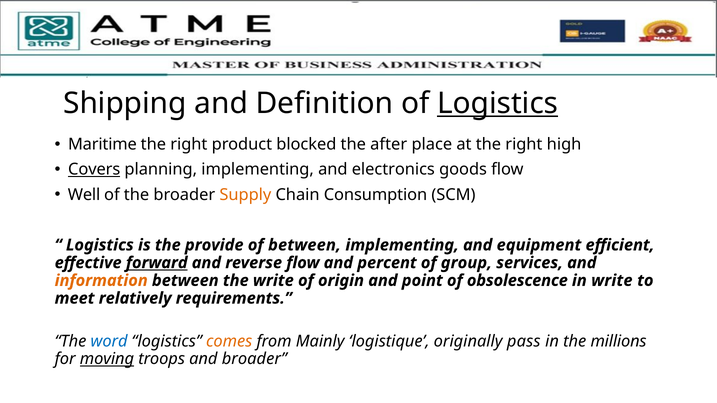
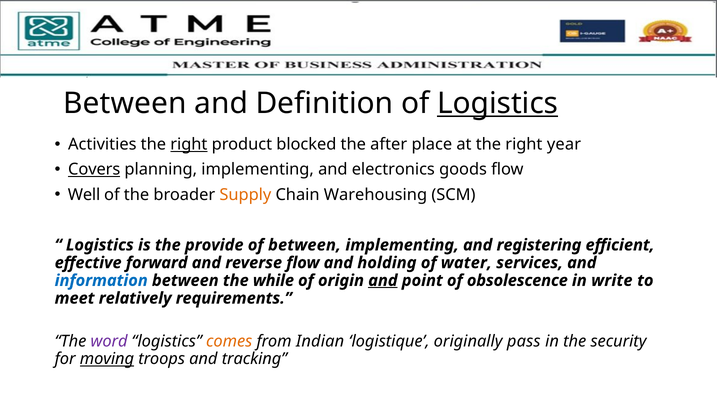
Shipping at (125, 103): Shipping -> Between
Maritime: Maritime -> Activities
right at (189, 144) underline: none -> present
high: high -> year
Consumption: Consumption -> Warehousing
equipment: equipment -> registering
forward underline: present -> none
percent: percent -> holding
group: group -> water
information colour: orange -> blue
the write: write -> while
and at (383, 281) underline: none -> present
word colour: blue -> purple
Mainly: Mainly -> Indian
millions: millions -> security
and broader: broader -> tracking
